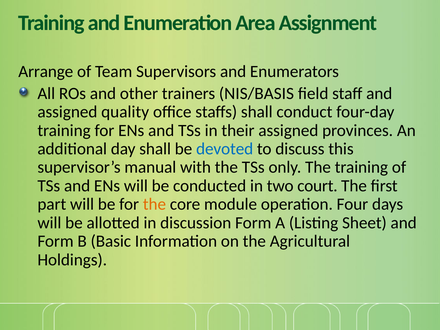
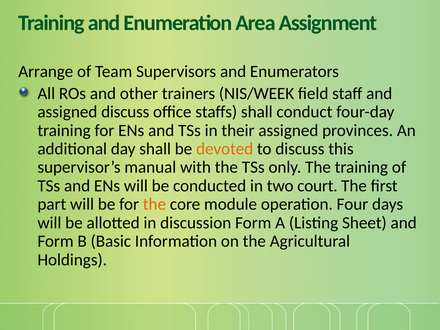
NIS/BASIS: NIS/BASIS -> NIS/WEEK
assigned quality: quality -> discuss
devoted colour: blue -> orange
